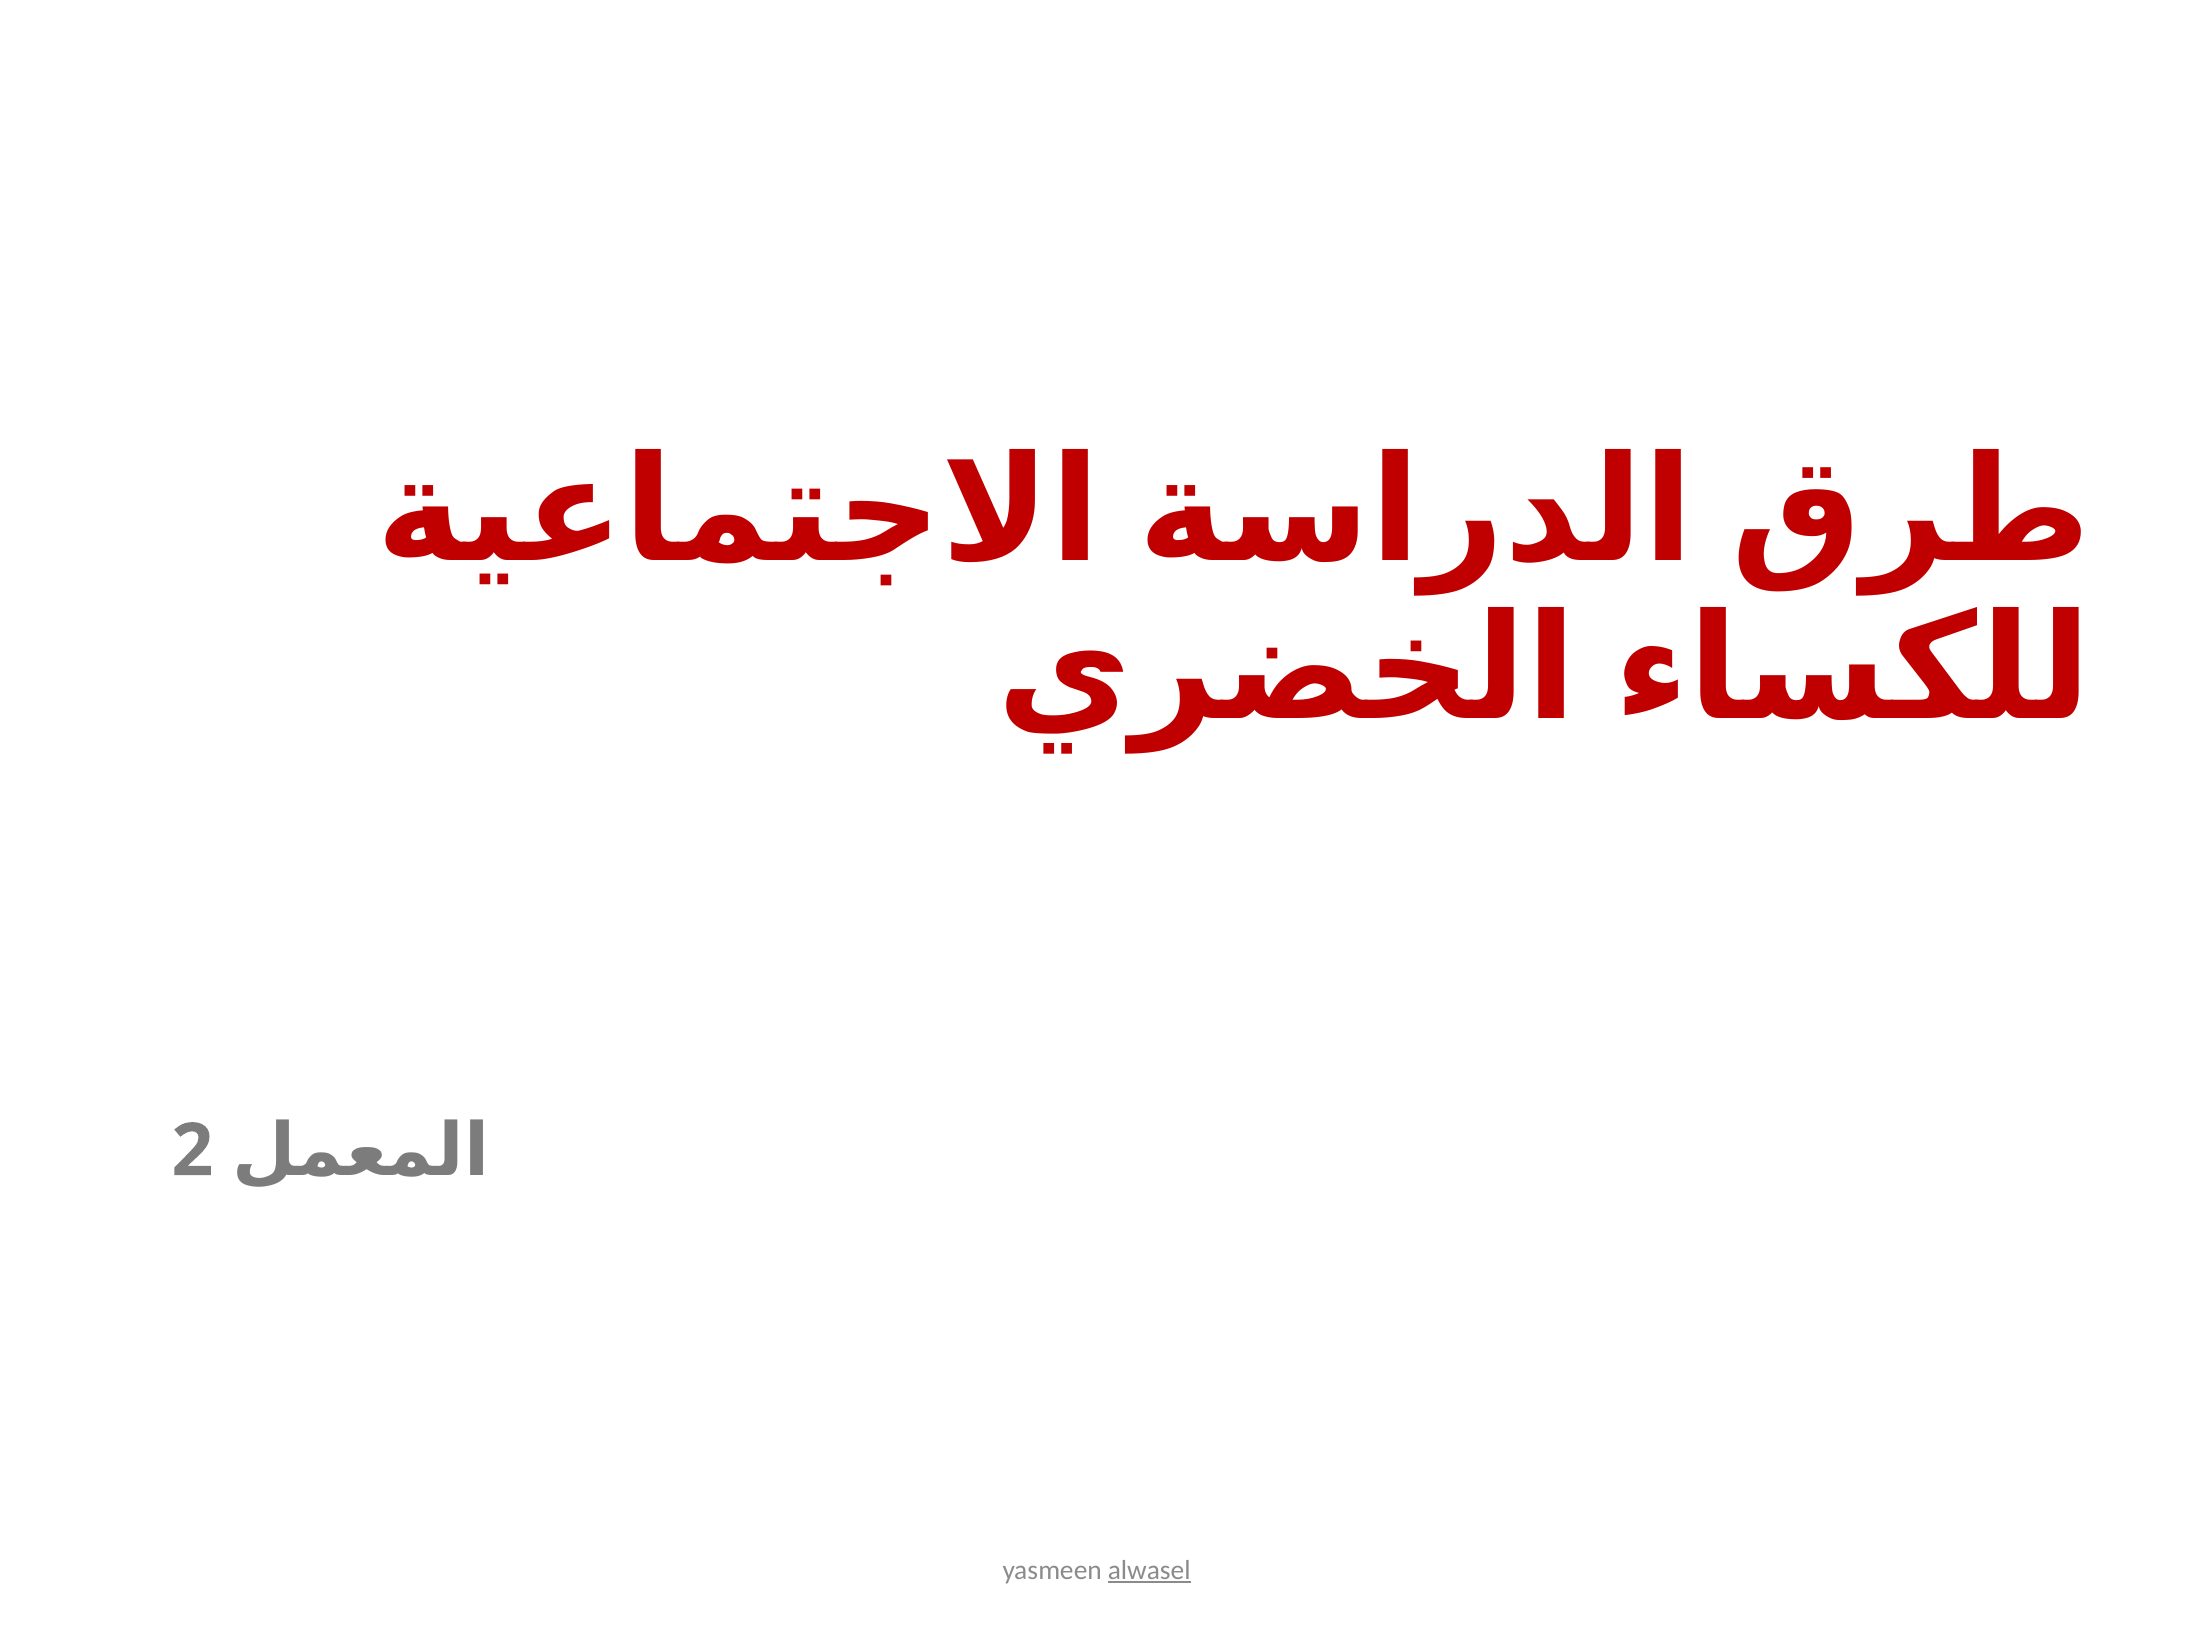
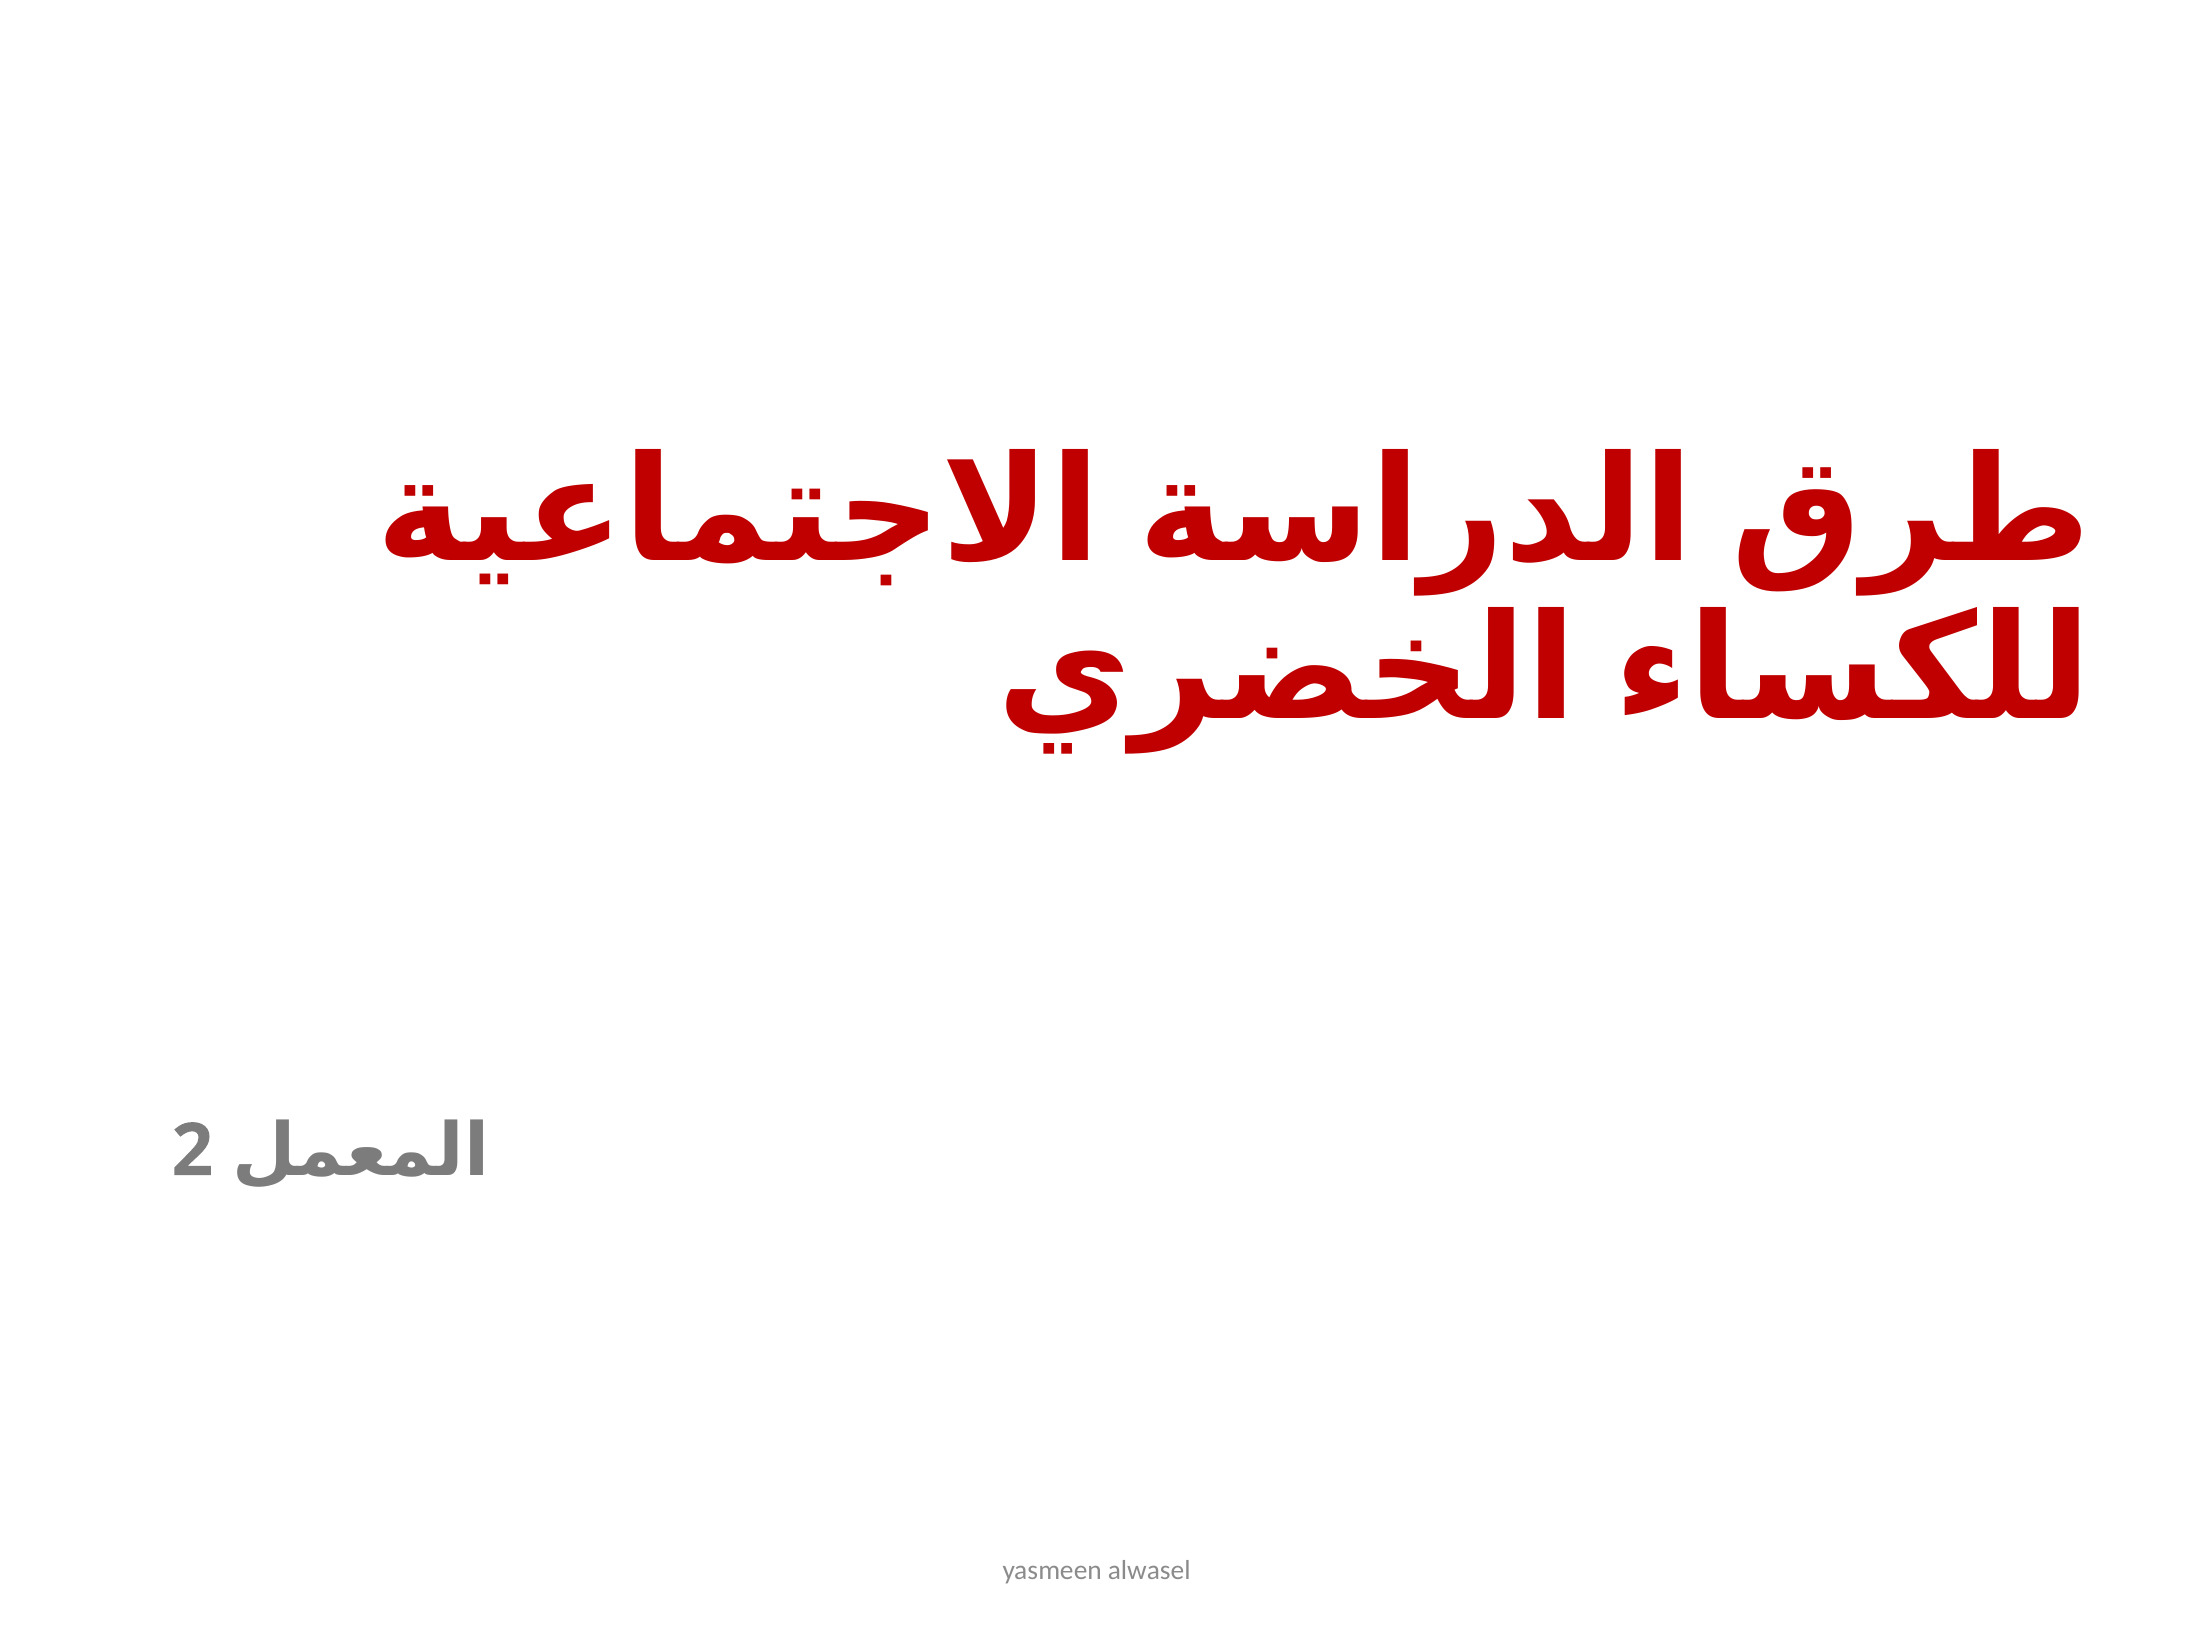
alwasel underline: present -> none
